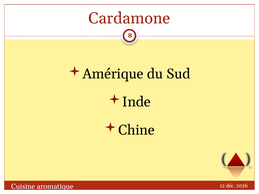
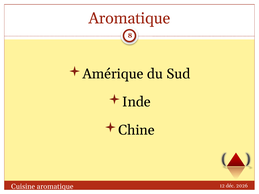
Cardamone at (129, 18): Cardamone -> Aromatique
